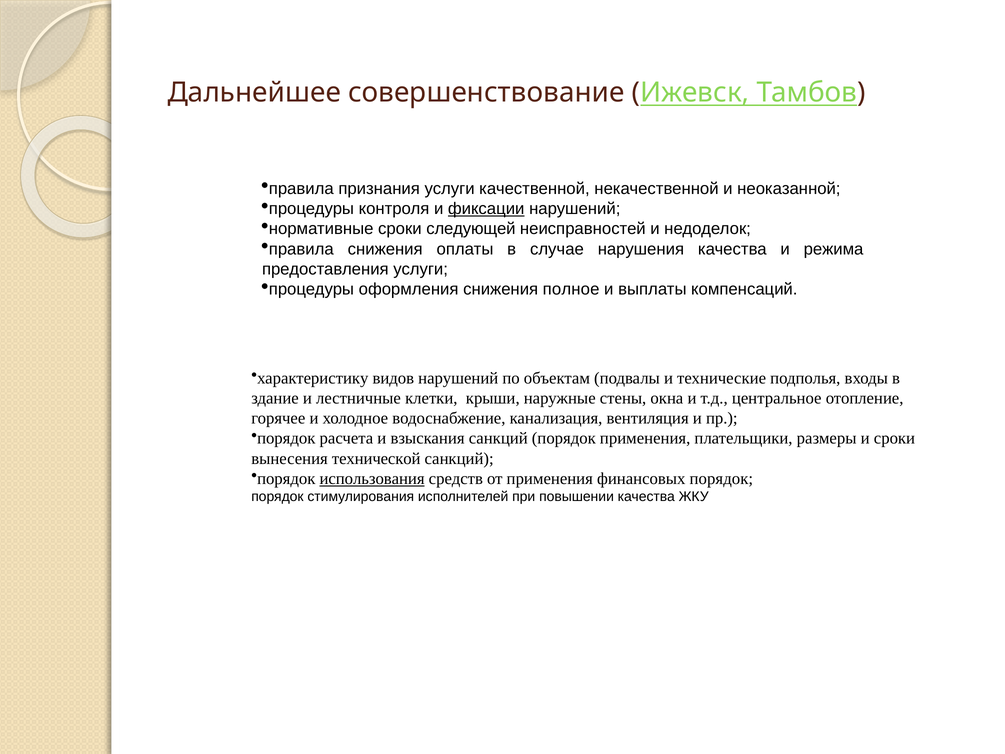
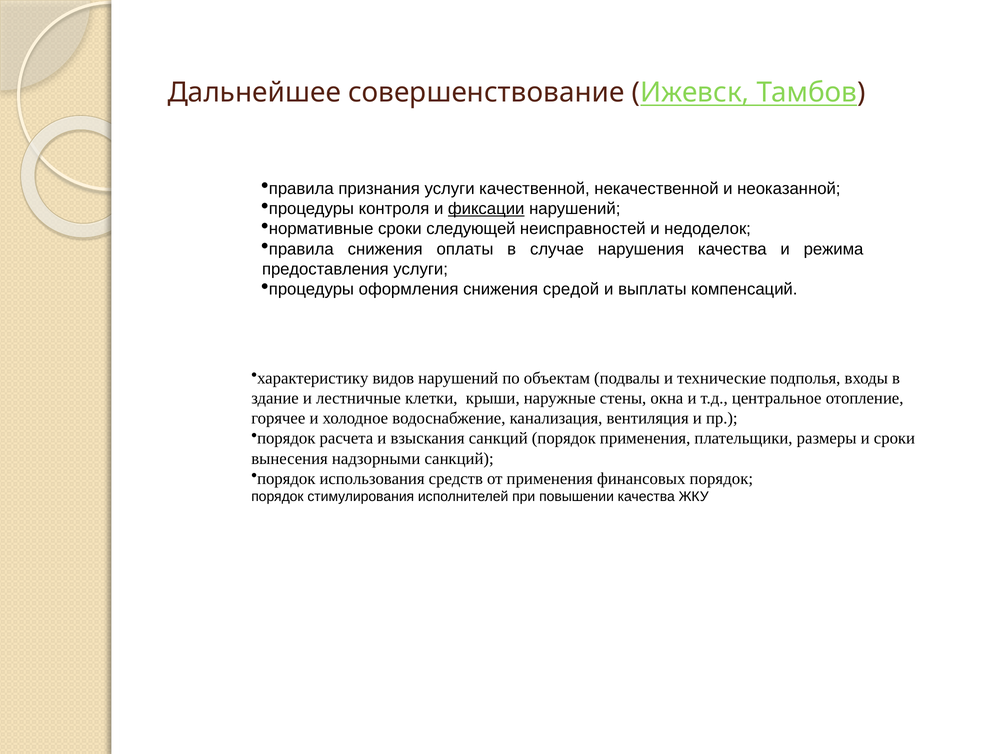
полное: полное -> средой
технической: технической -> надзорными
использования underline: present -> none
